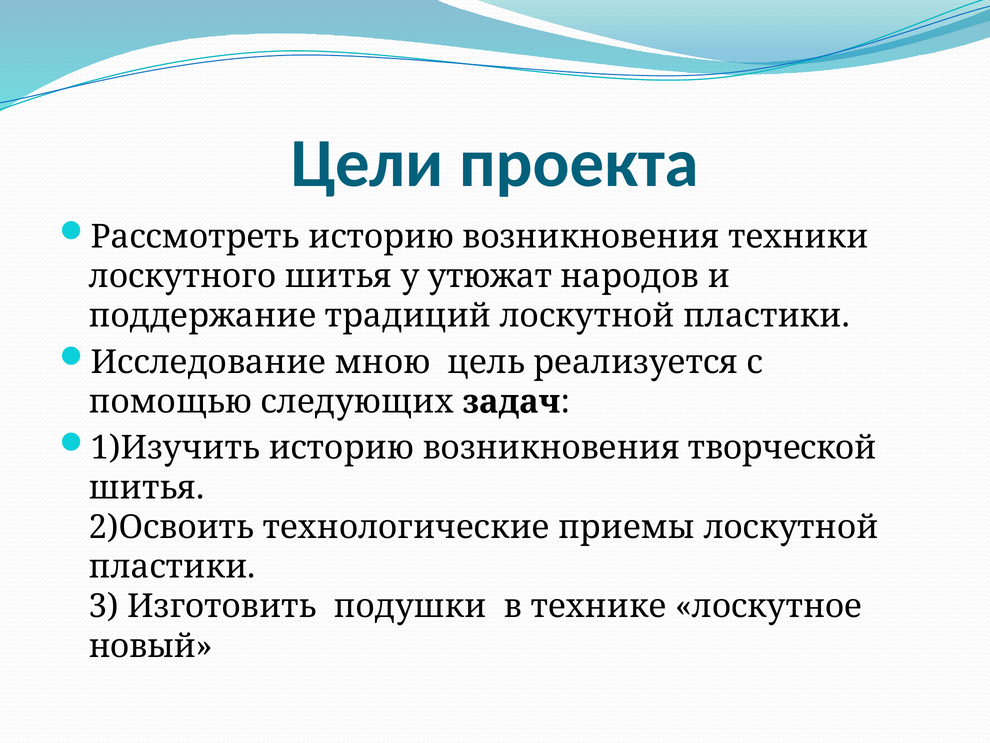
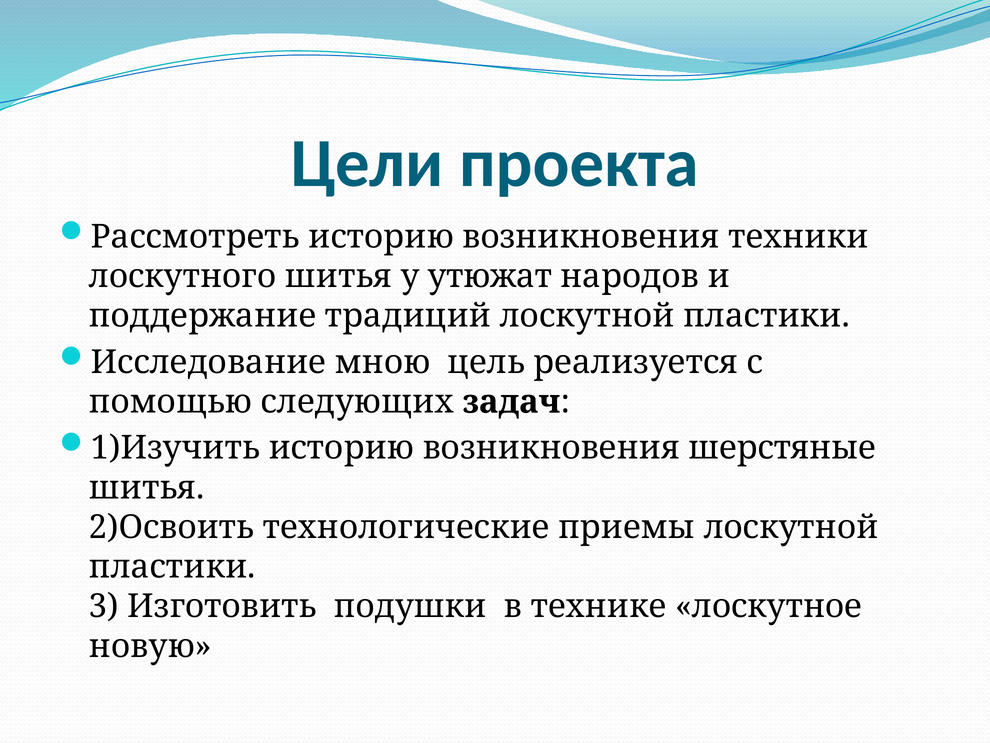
творческой: творческой -> шерстяные
новый: новый -> новую
